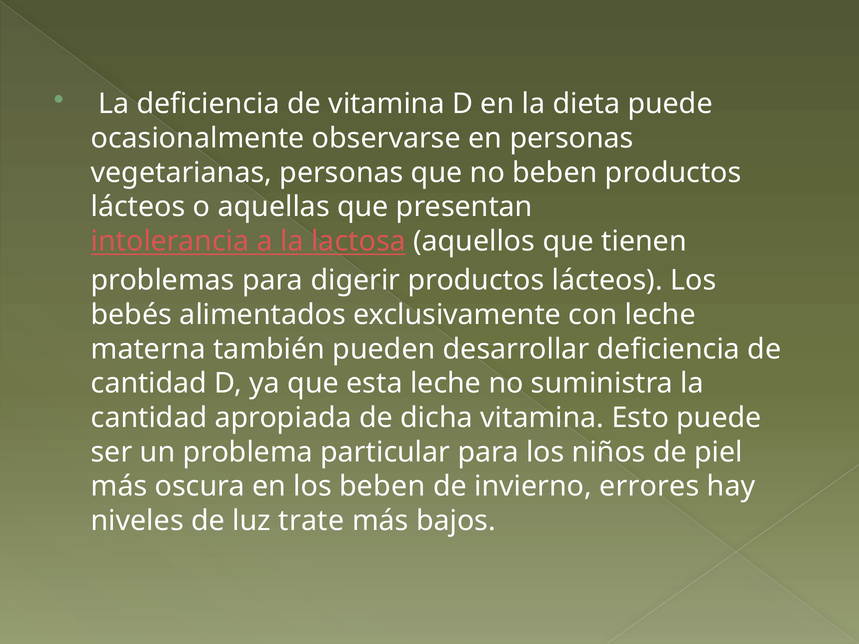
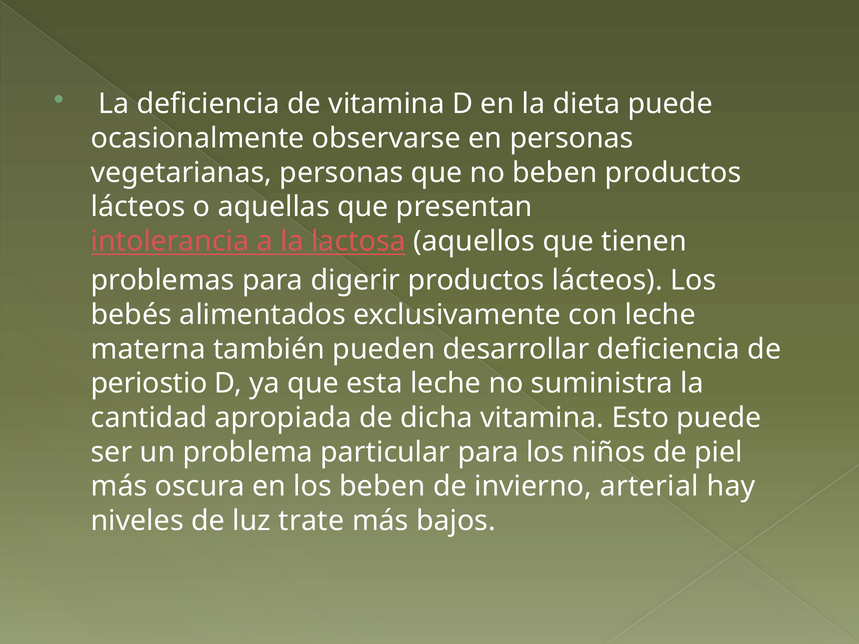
cantidad at (149, 384): cantidad -> periostio
errores: errores -> arterial
